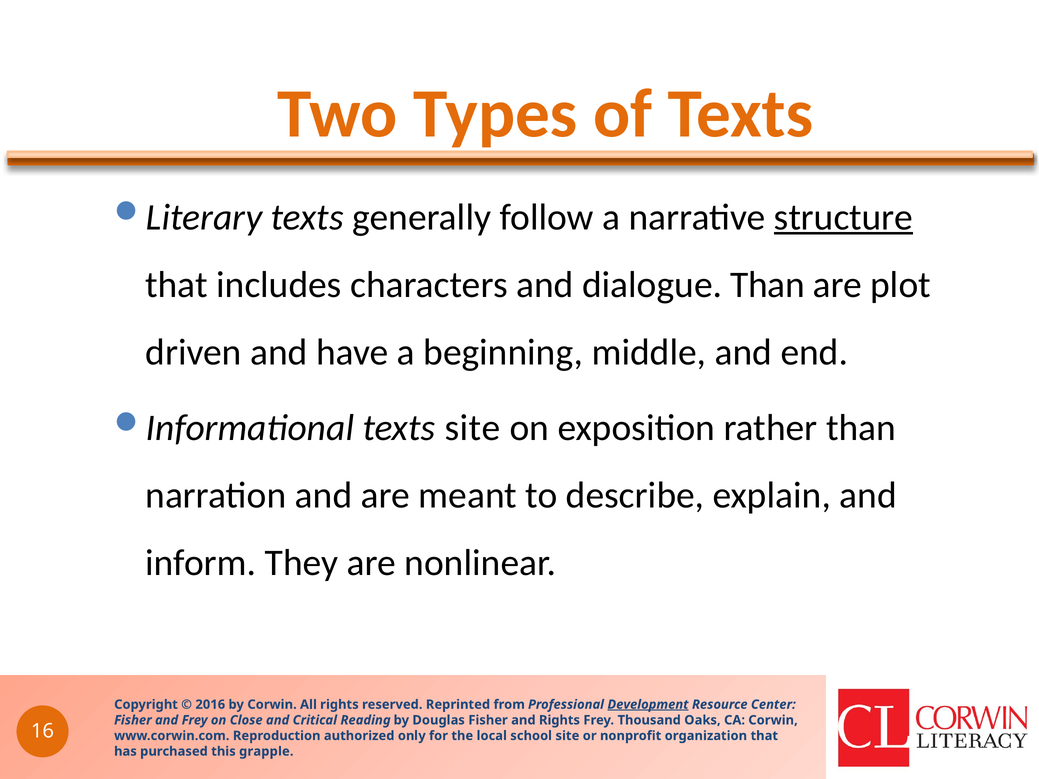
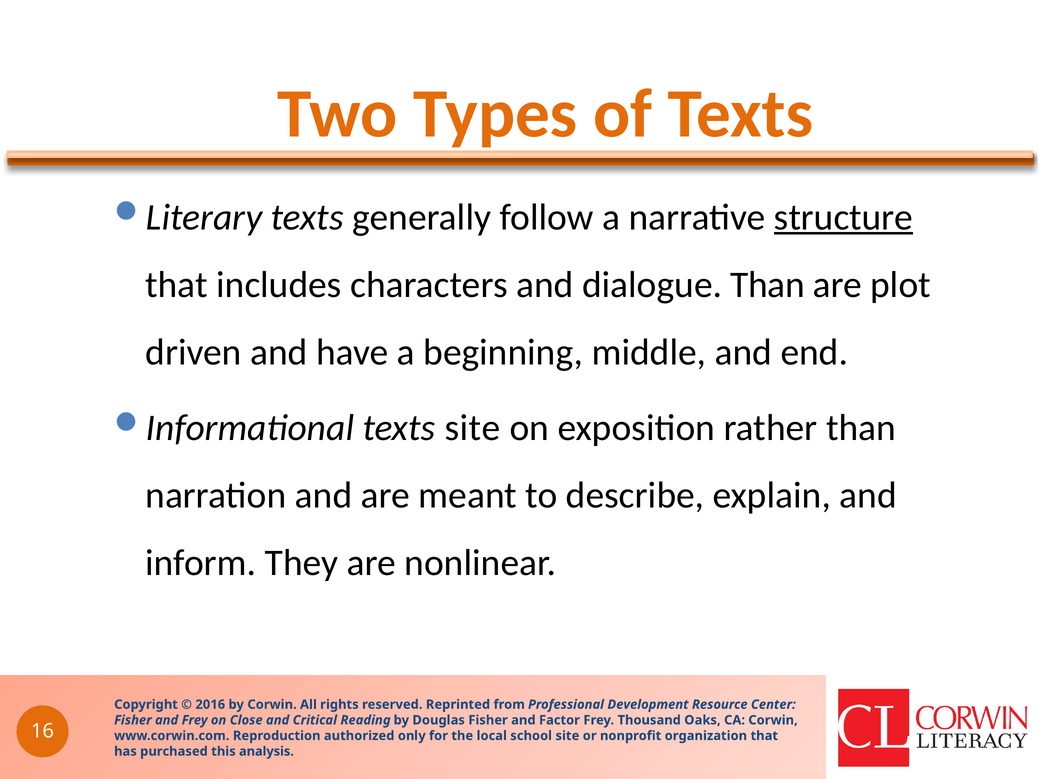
Development underline: present -> none
and Rights: Rights -> Factor
grapple: grapple -> analysis
